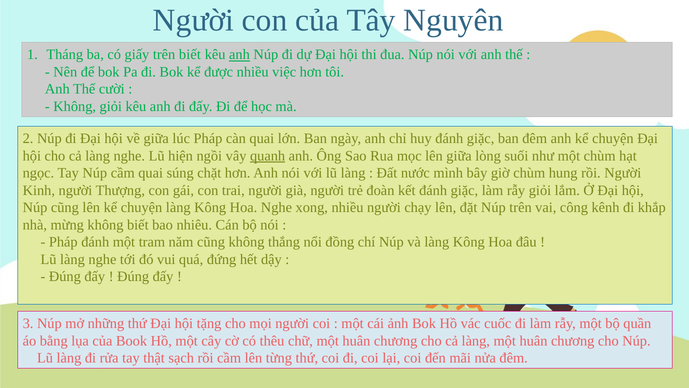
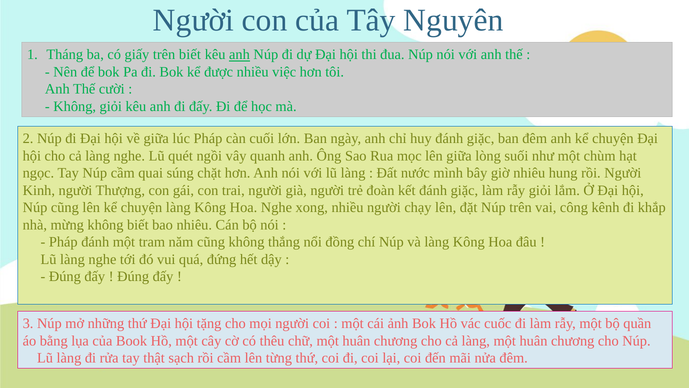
càn quai: quai -> cuối
hiện: hiện -> quét
quanh underline: present -> none
giờ chùm: chùm -> nhiêu
